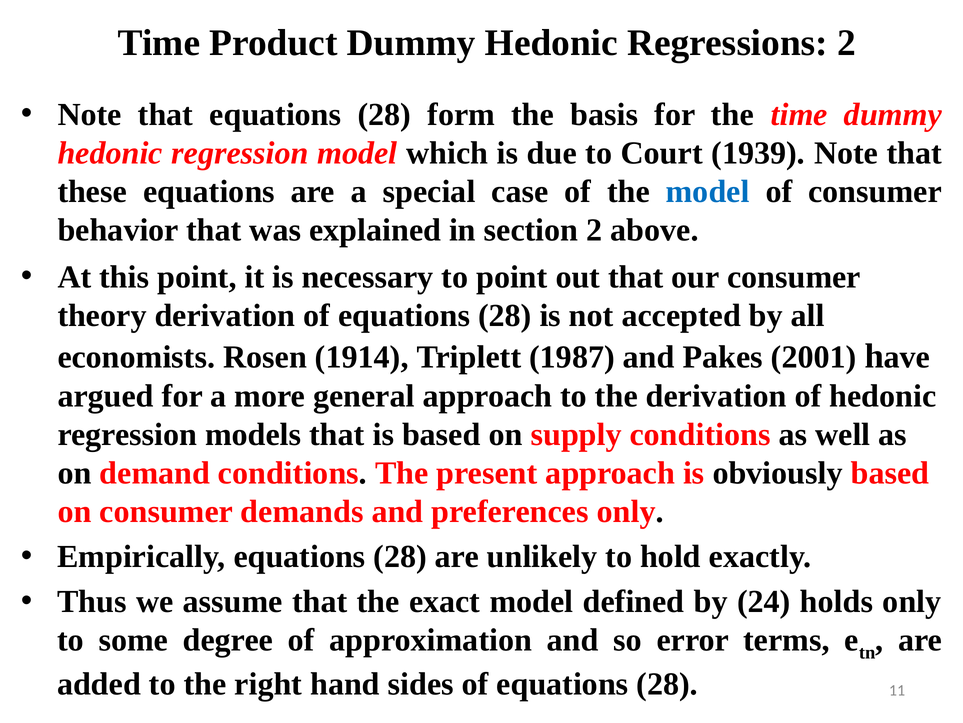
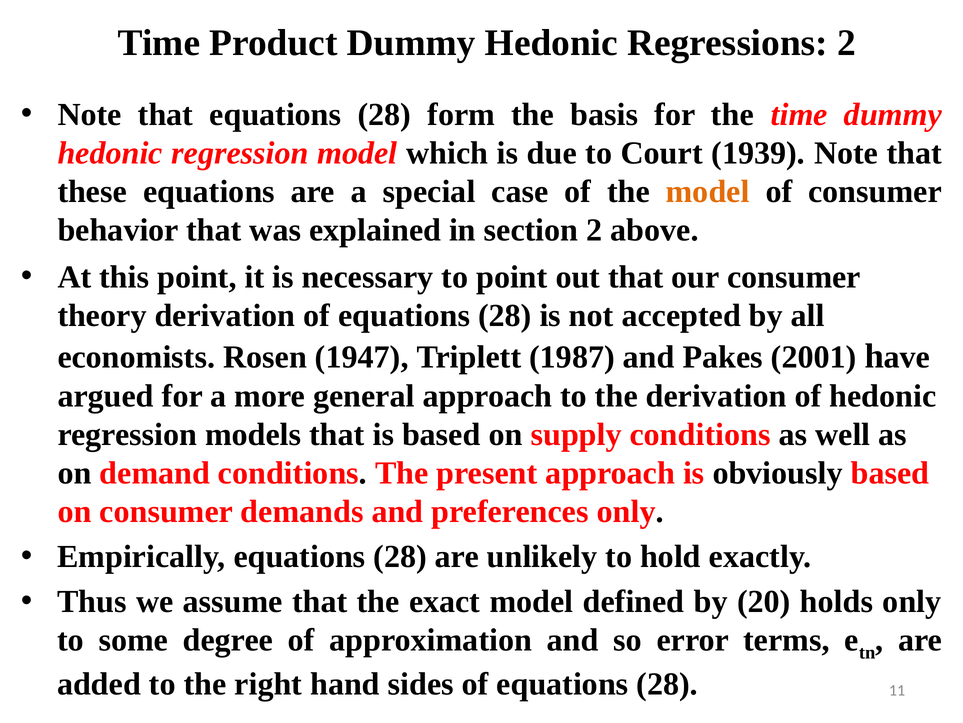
model at (708, 191) colour: blue -> orange
1914: 1914 -> 1947
24: 24 -> 20
